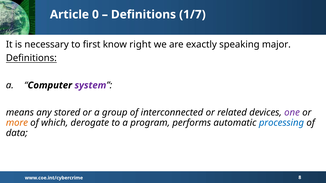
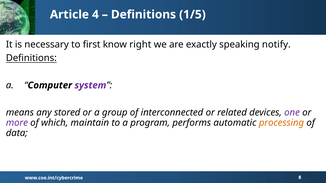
0: 0 -> 4
1/7: 1/7 -> 1/5
major: major -> notify
more colour: orange -> purple
derogate: derogate -> maintain
processing colour: blue -> orange
